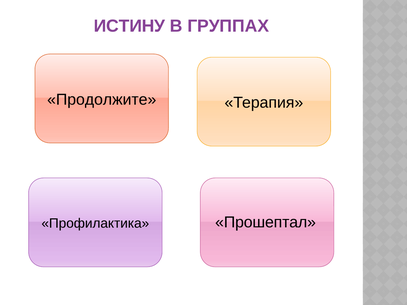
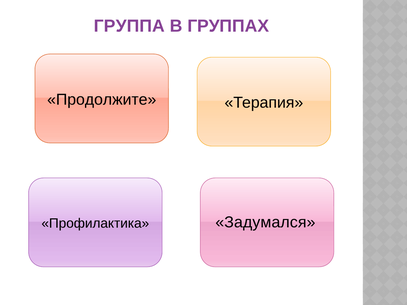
ИСТИНУ: ИСТИНУ -> ГРУППА
Прошептал: Прошептал -> Задумался
